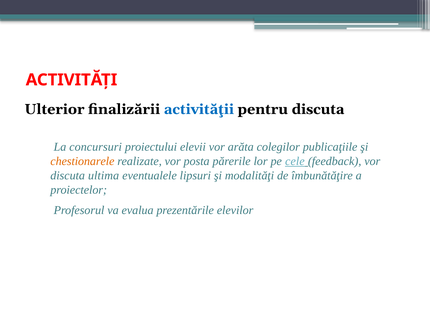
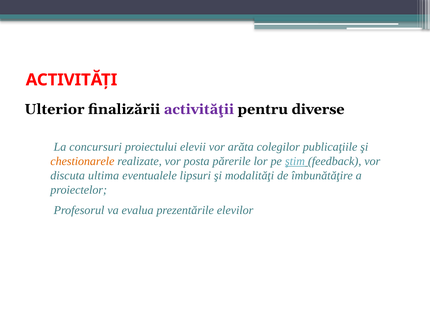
activităţii colour: blue -> purple
pentru discuta: discuta -> diverse
cele: cele -> ştim
